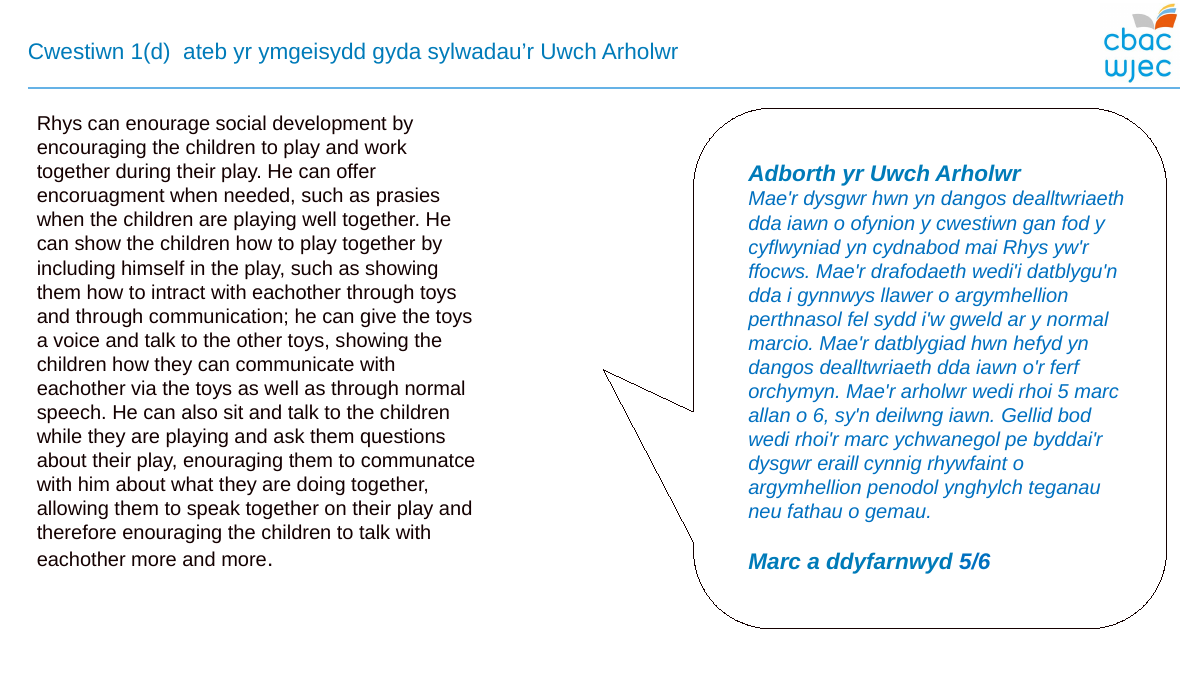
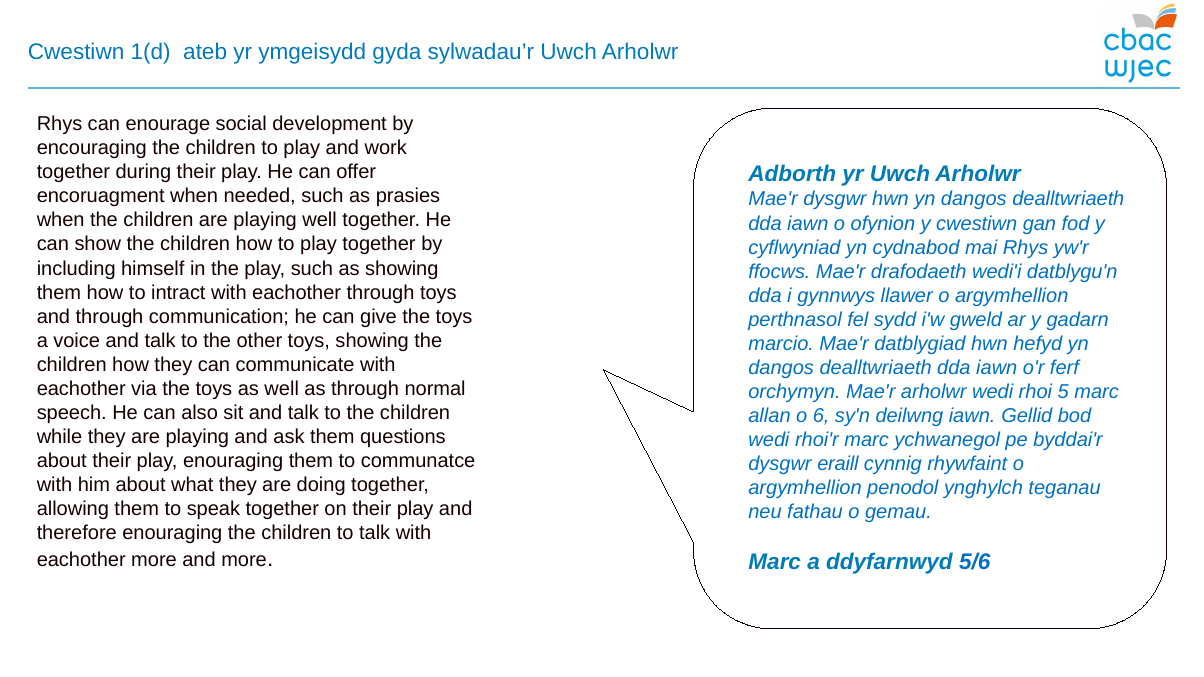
y normal: normal -> gadarn
